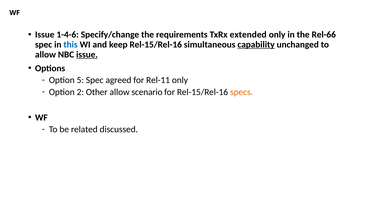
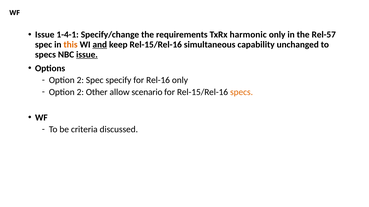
1-4-6: 1-4-6 -> 1-4-1
extended: extended -> harmonic
Rel-66: Rel-66 -> Rel-57
this colour: blue -> orange
and underline: none -> present
capability underline: present -> none
allow at (45, 55): allow -> specs
5 at (80, 80): 5 -> 2
agreed: agreed -> specify
Rel-11: Rel-11 -> Rel-16
related: related -> criteria
